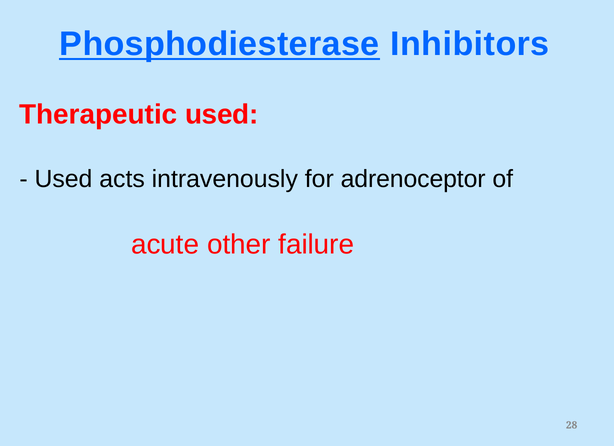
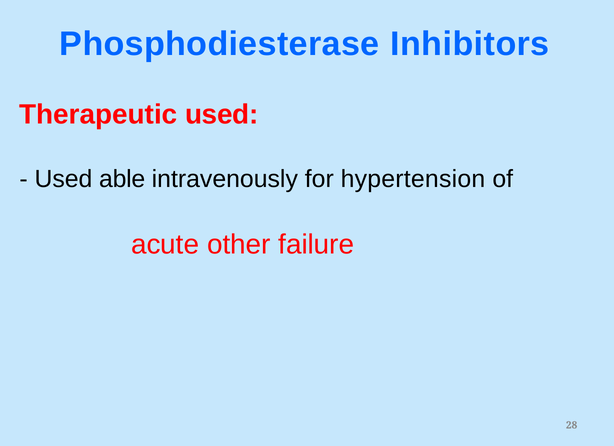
Phosphodiesterase underline: present -> none
acts: acts -> able
adrenoceptor: adrenoceptor -> hypertension
